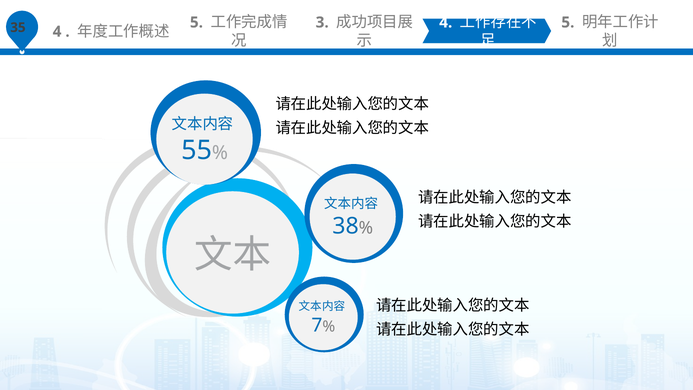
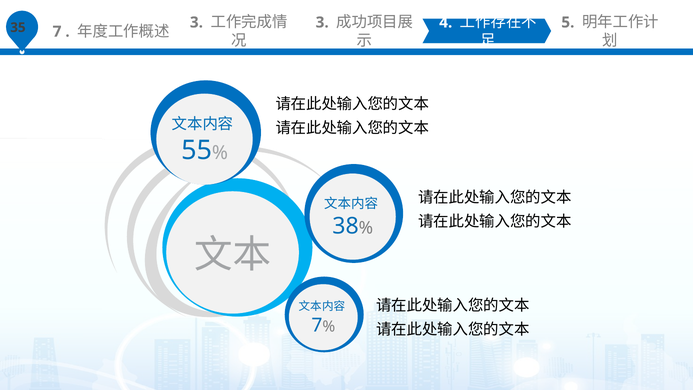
4 at (57, 32): 4 -> 7
5 at (196, 22): 5 -> 3
